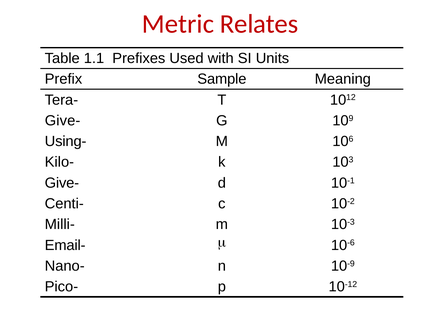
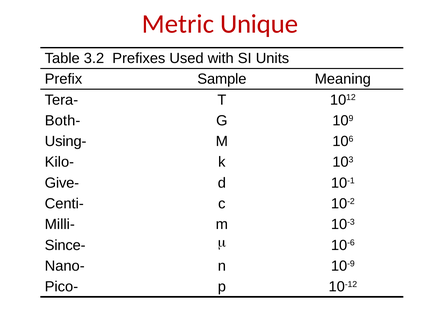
Relates: Relates -> Unique
1.1: 1.1 -> 3.2
Give- at (63, 121): Give- -> Both-
Email-: Email- -> Since-
